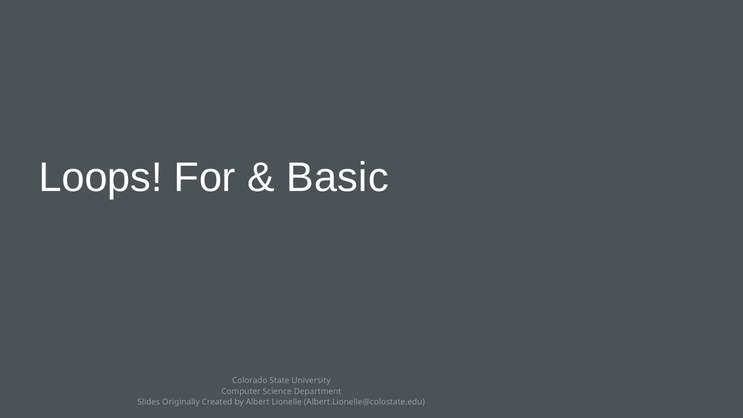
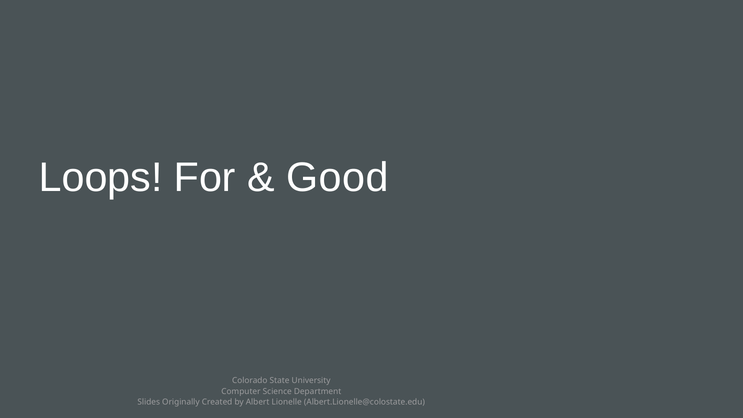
Basic: Basic -> Good
